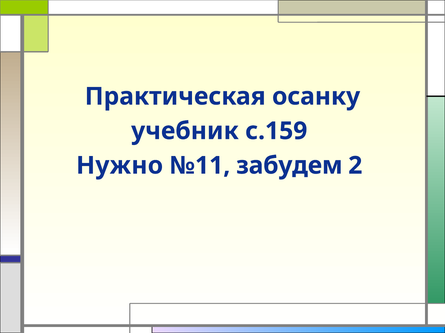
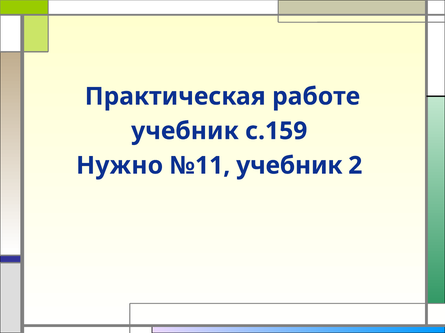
осанку: осанку -> работе
№11 забудем: забудем -> учебник
